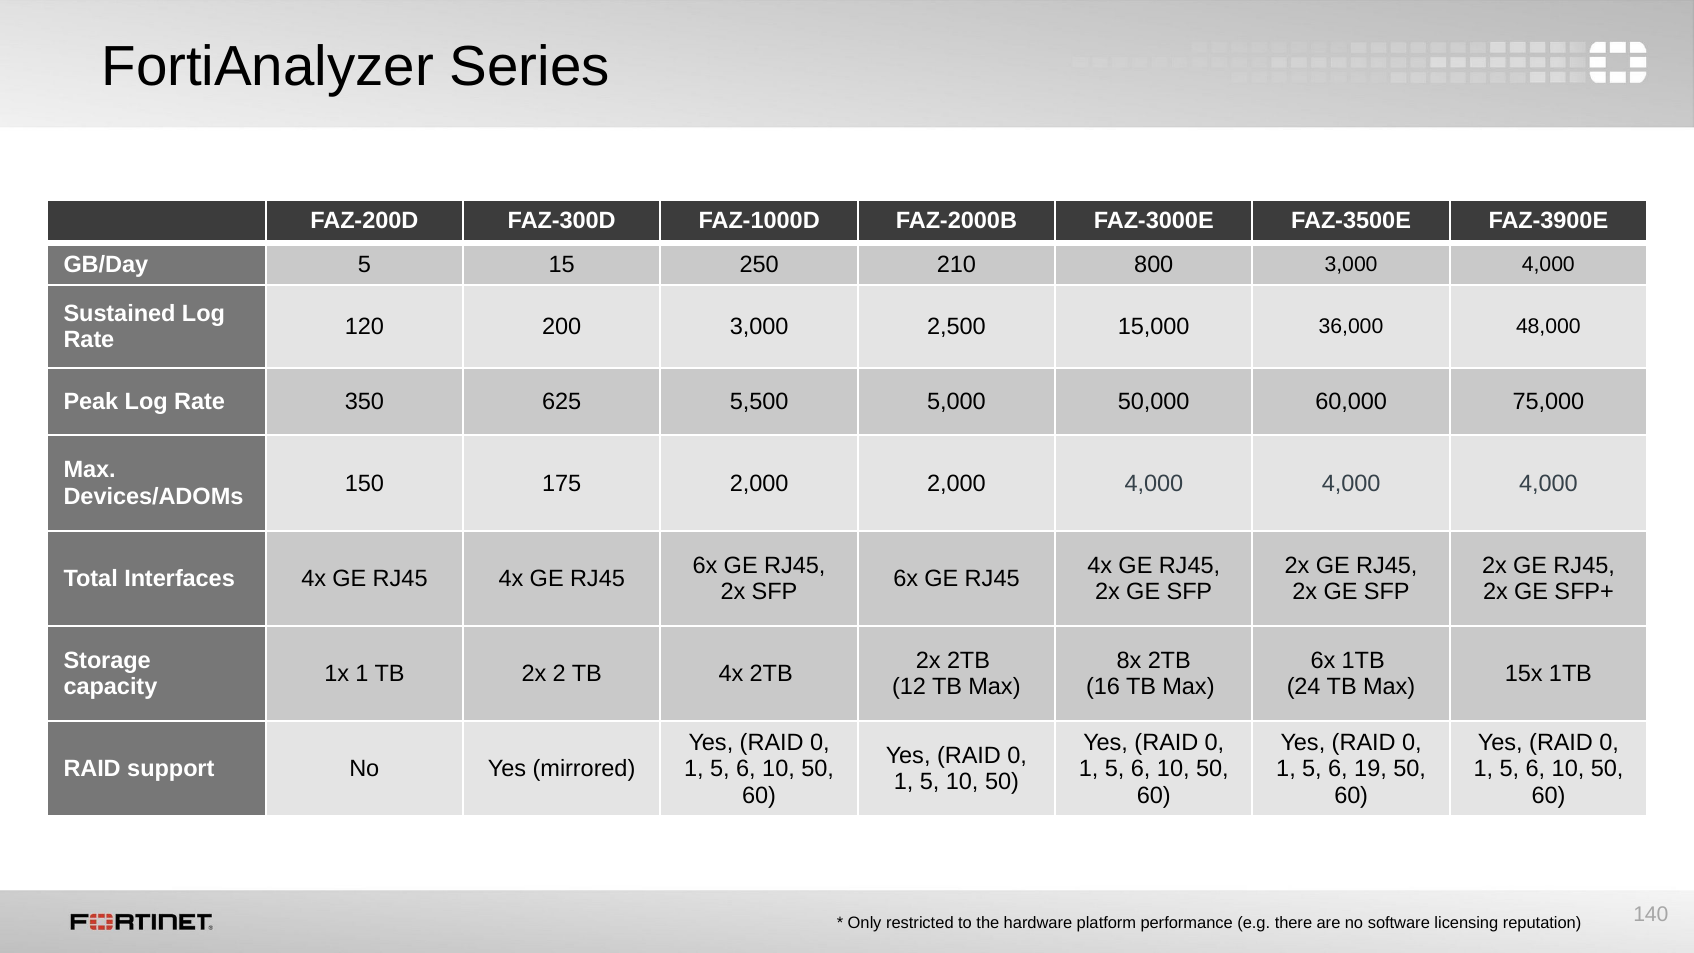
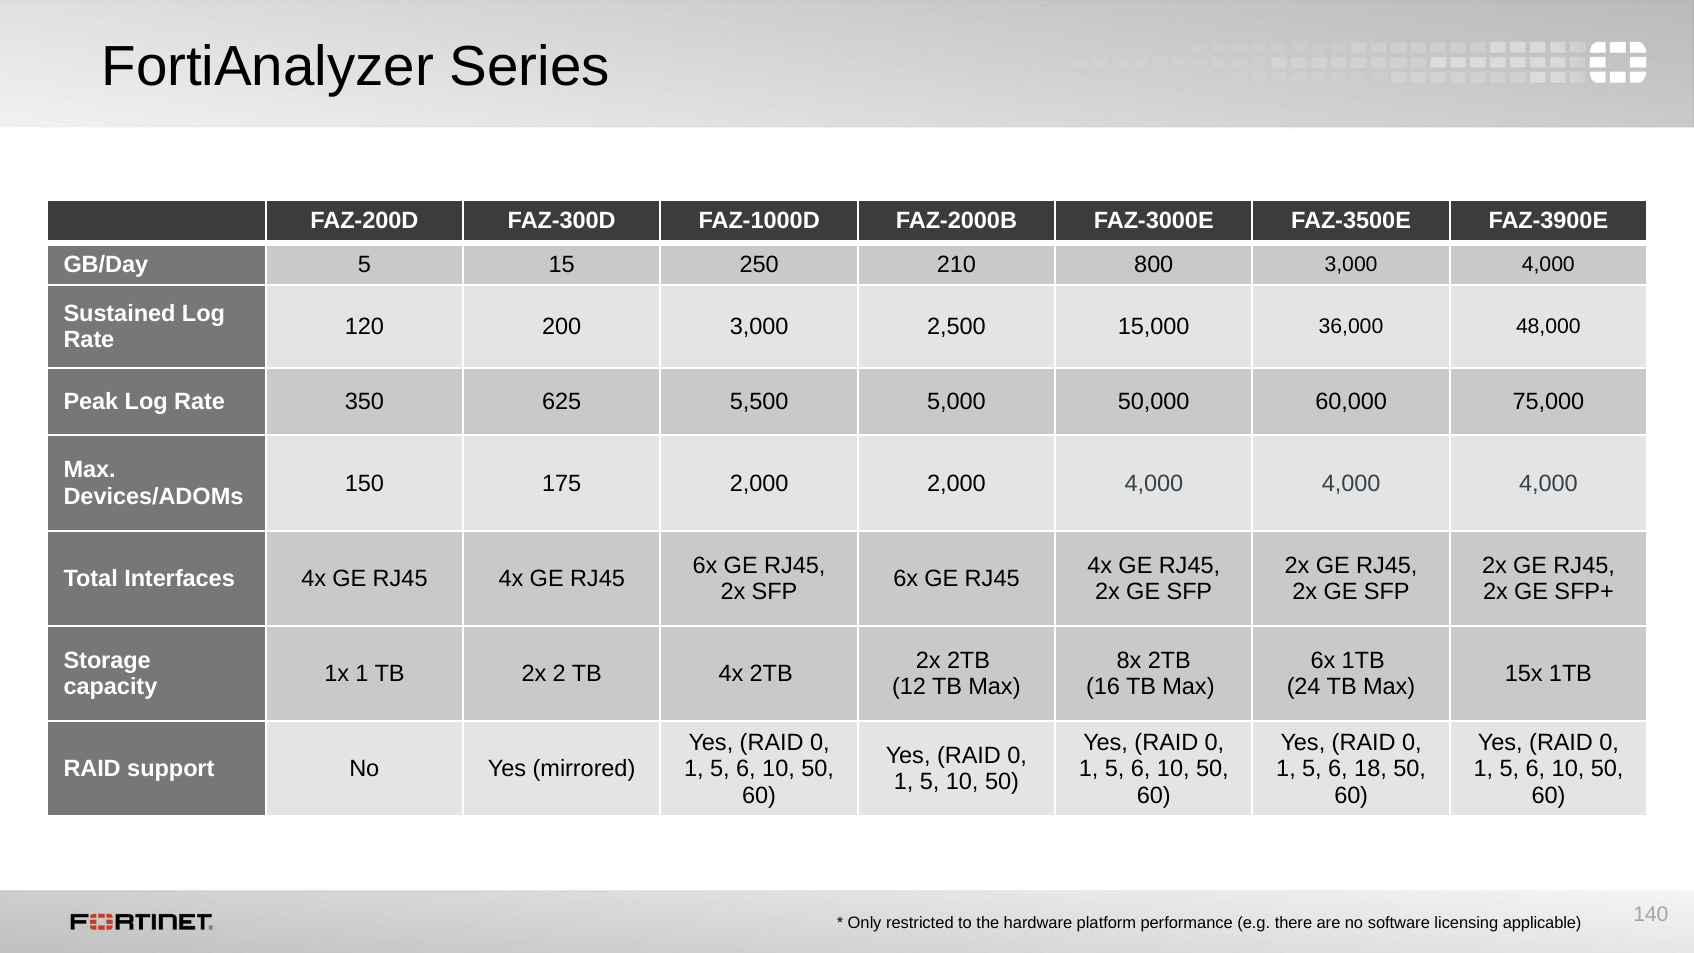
19: 19 -> 18
reputation: reputation -> applicable
